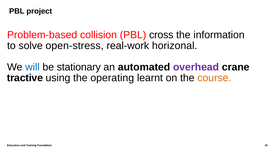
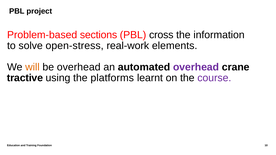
collision: collision -> sections
horizonal: horizonal -> elements
will colour: blue -> orange
be stationary: stationary -> overhead
operating: operating -> platforms
course colour: orange -> purple
